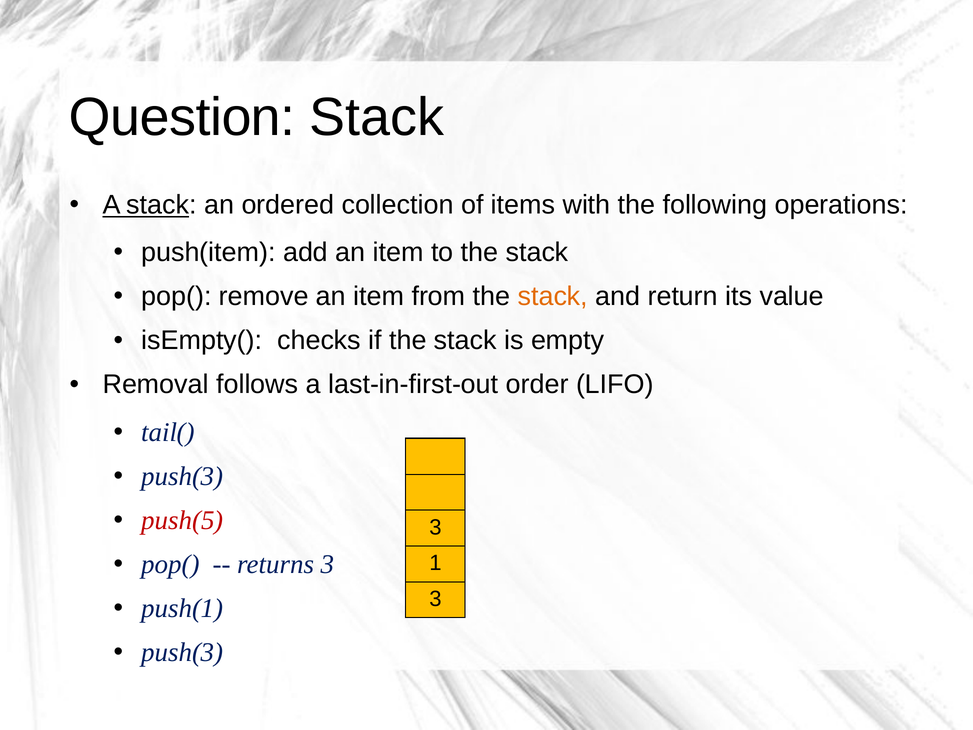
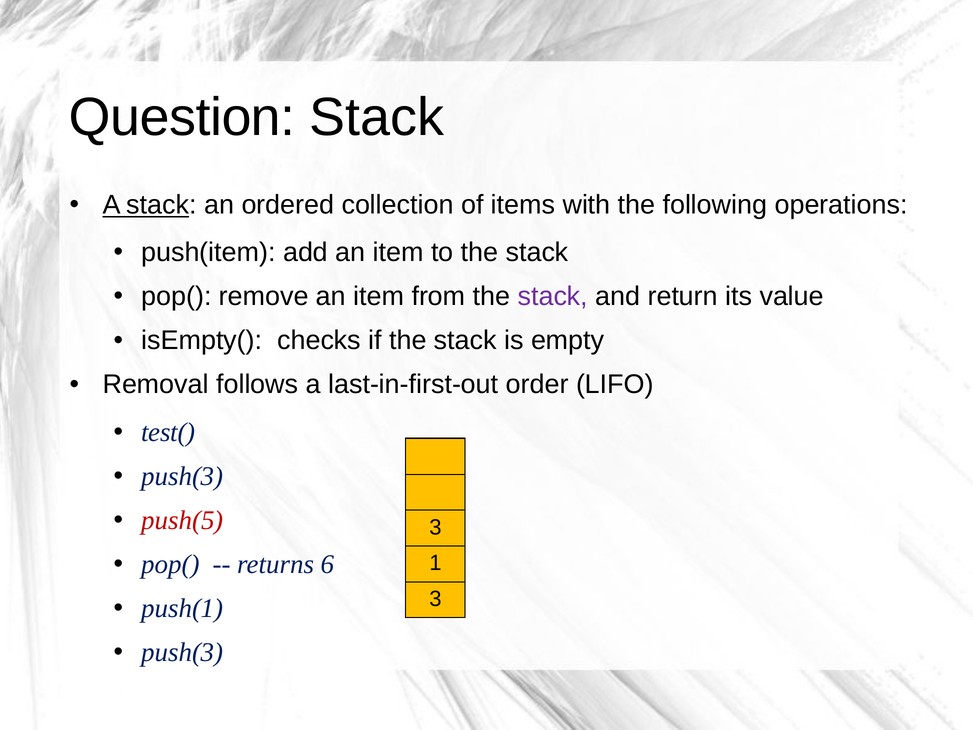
stack at (553, 296) colour: orange -> purple
tail(: tail( -> test(
returns 3: 3 -> 6
